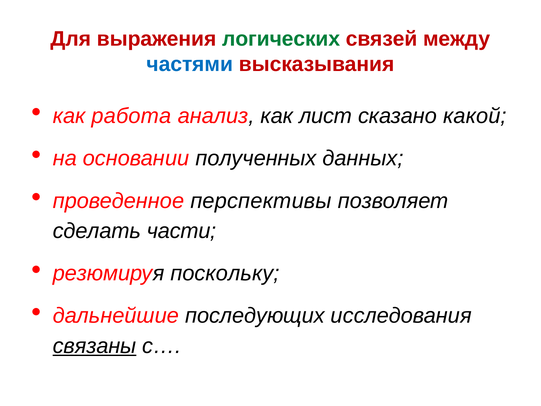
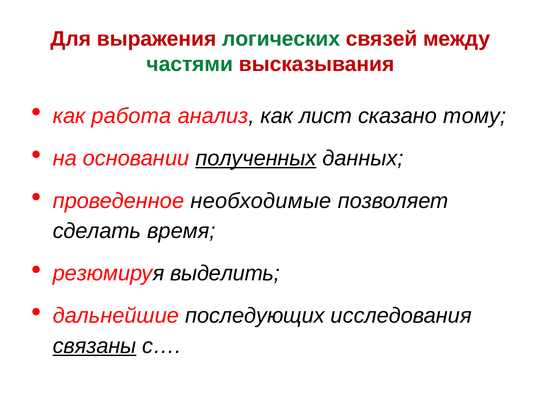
частями colour: blue -> green
какой: какой -> тому
полученных underline: none -> present
перспективы: перспективы -> необходимые
части: части -> время
поскольку: поскольку -> выделить
